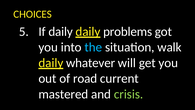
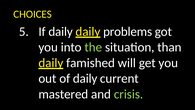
the colour: light blue -> light green
walk: walk -> than
whatever: whatever -> famished
of road: road -> daily
